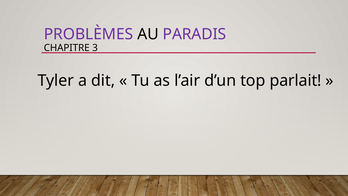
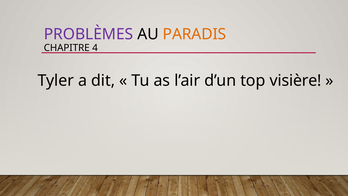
PARADIS colour: purple -> orange
3: 3 -> 4
parlait: parlait -> visière
